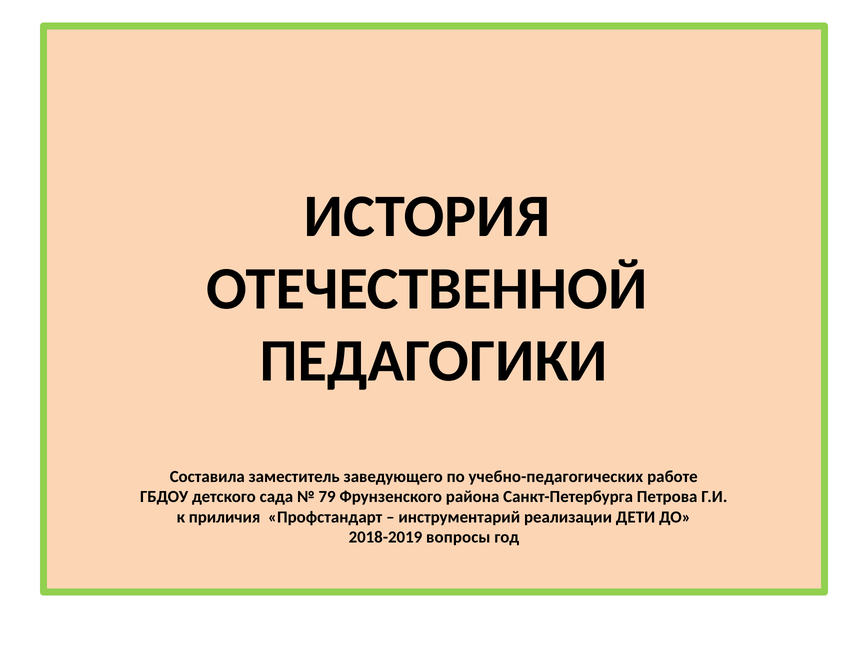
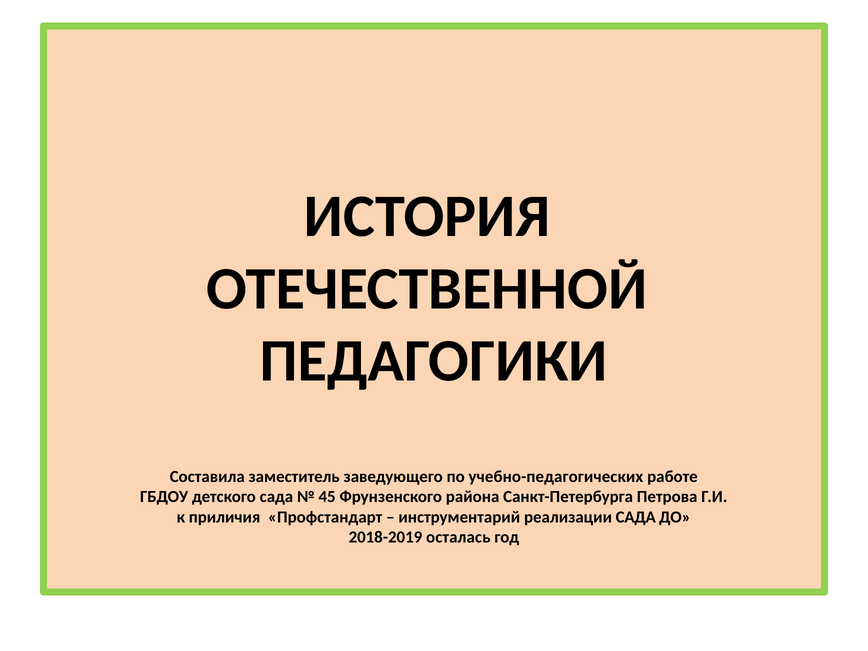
79: 79 -> 45
реализации ДЕТИ: ДЕТИ -> САДА
вопросы: вопросы -> осталась
